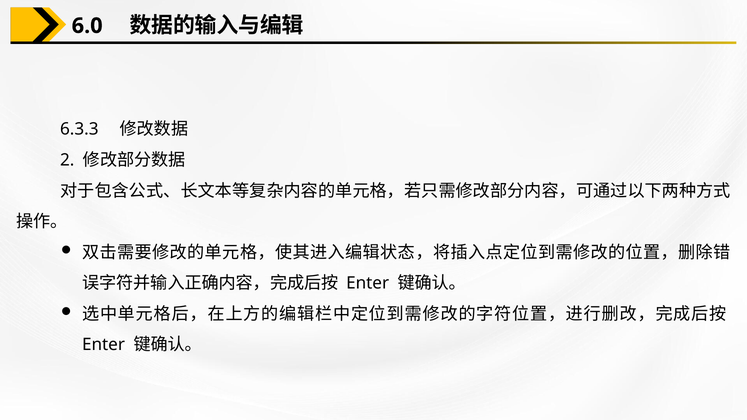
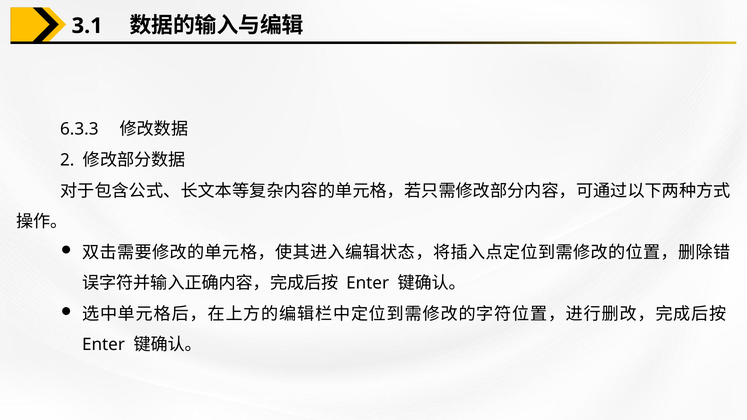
6.0: 6.0 -> 3.1
